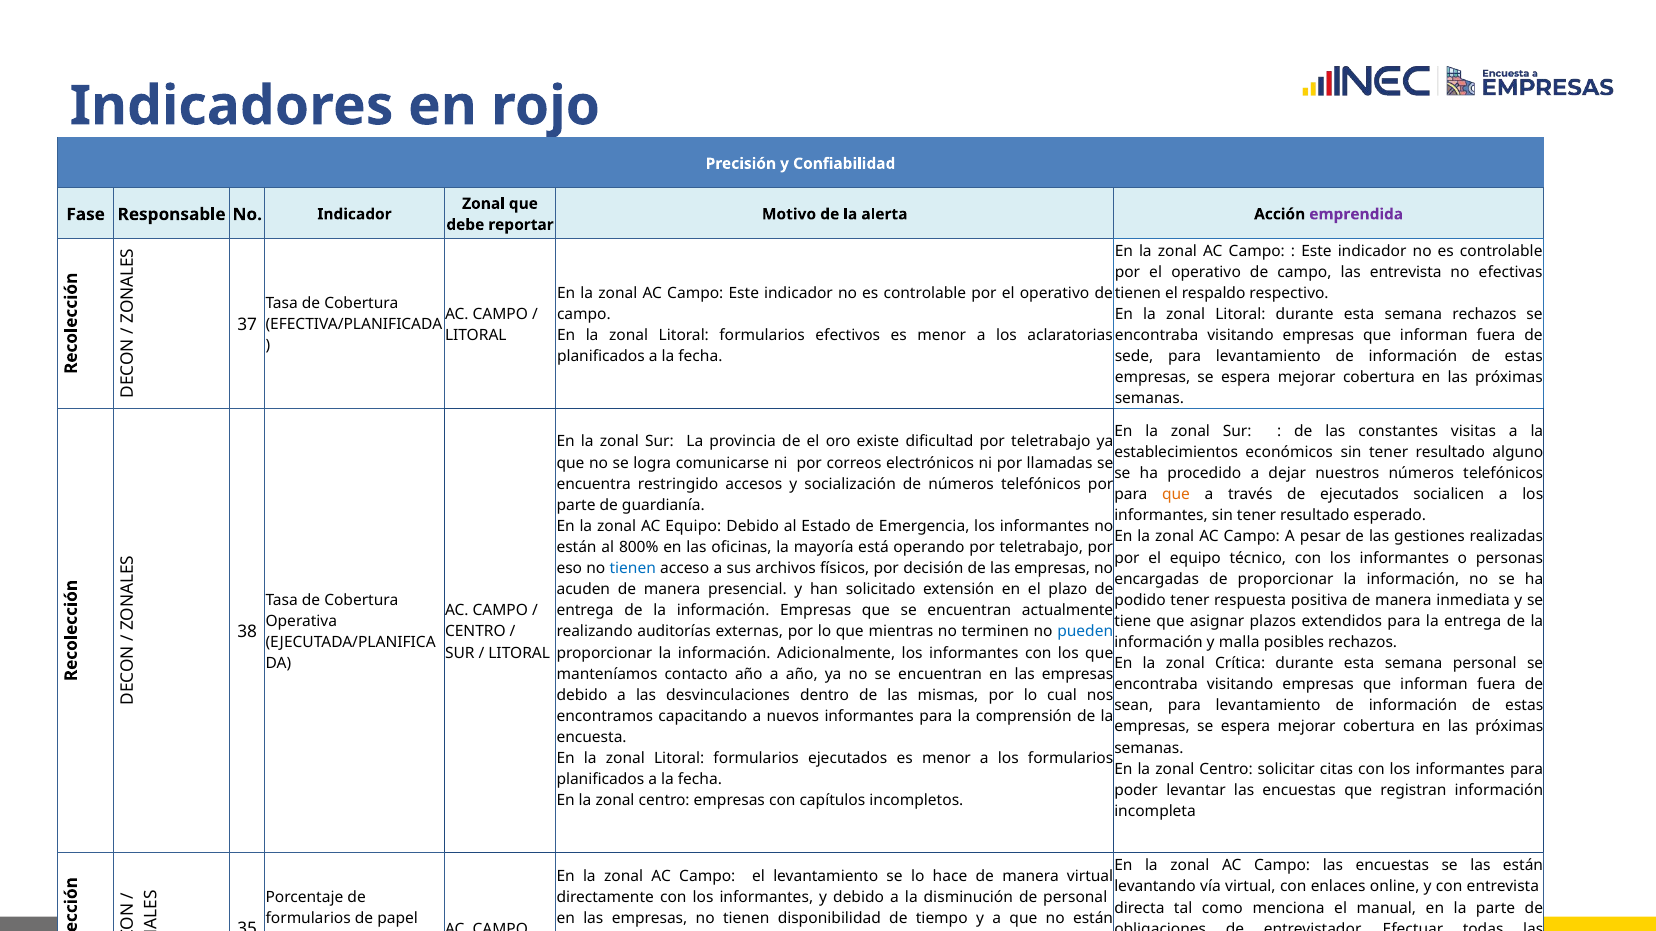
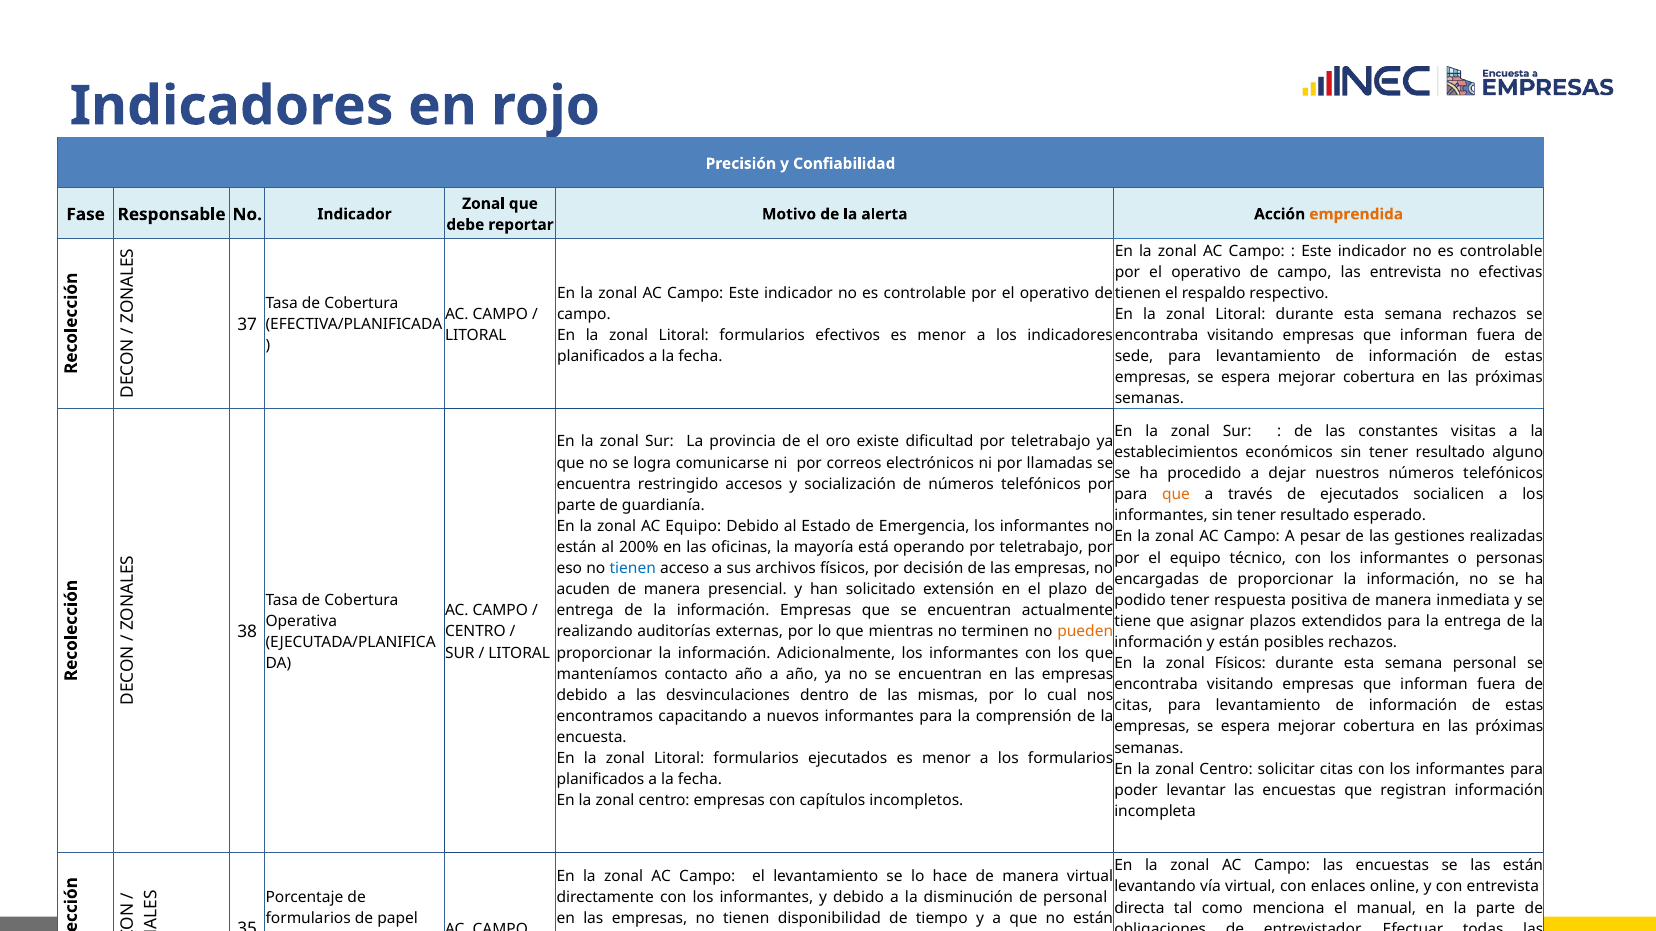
emprendida colour: purple -> orange
los aclaratorias: aclaratorias -> indicadores
800%: 800% -> 200%
pueden colour: blue -> orange
y malla: malla -> están
zonal Crítica: Crítica -> Físicos
sean at (1134, 706): sean -> citas
